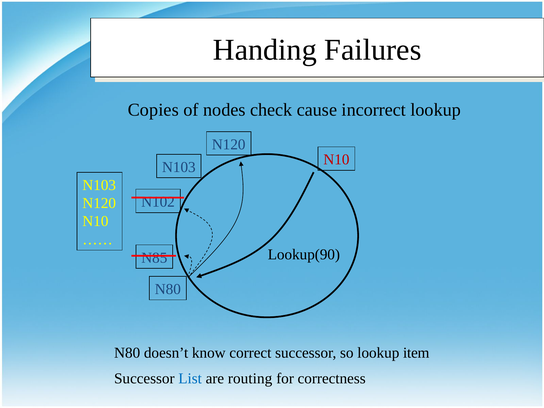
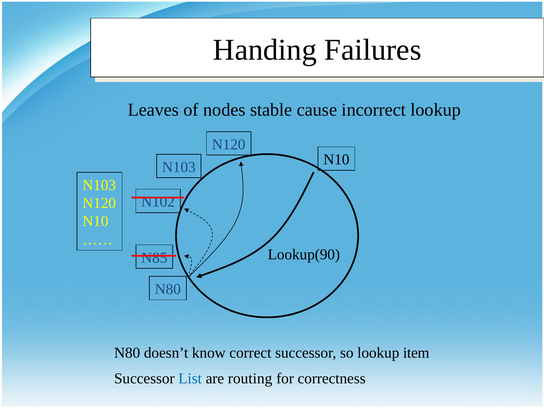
Copies: Copies -> Leaves
check: check -> stable
N10 at (336, 160) colour: red -> black
